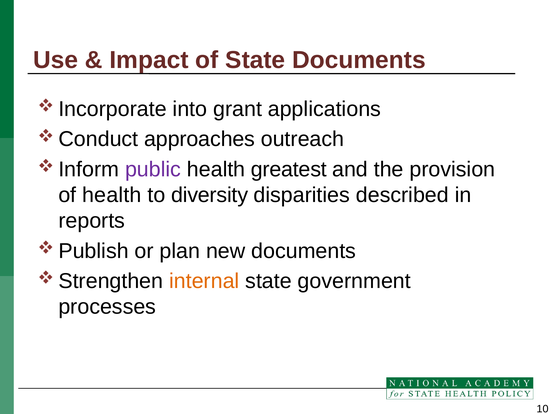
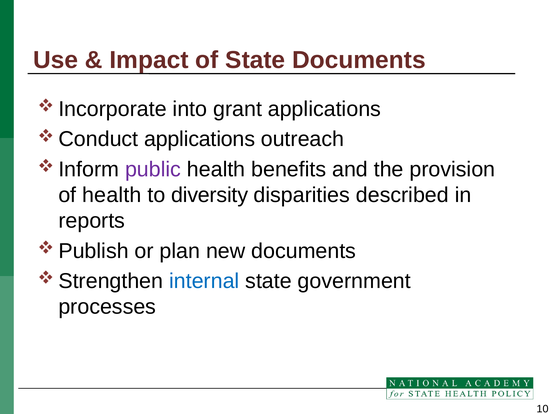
approaches at (200, 139): approaches -> applications
greatest: greatest -> benefits
internal colour: orange -> blue
